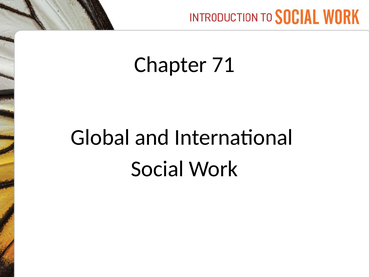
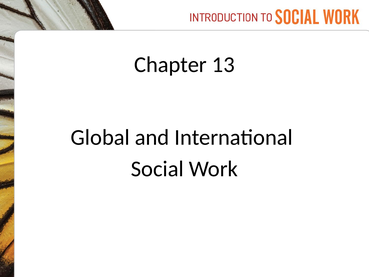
71: 71 -> 13
